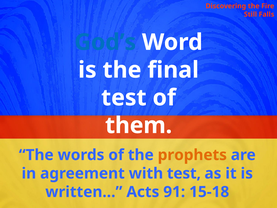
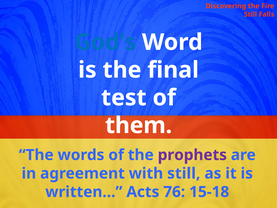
prophets colour: orange -> purple
with test: test -> still
91: 91 -> 76
